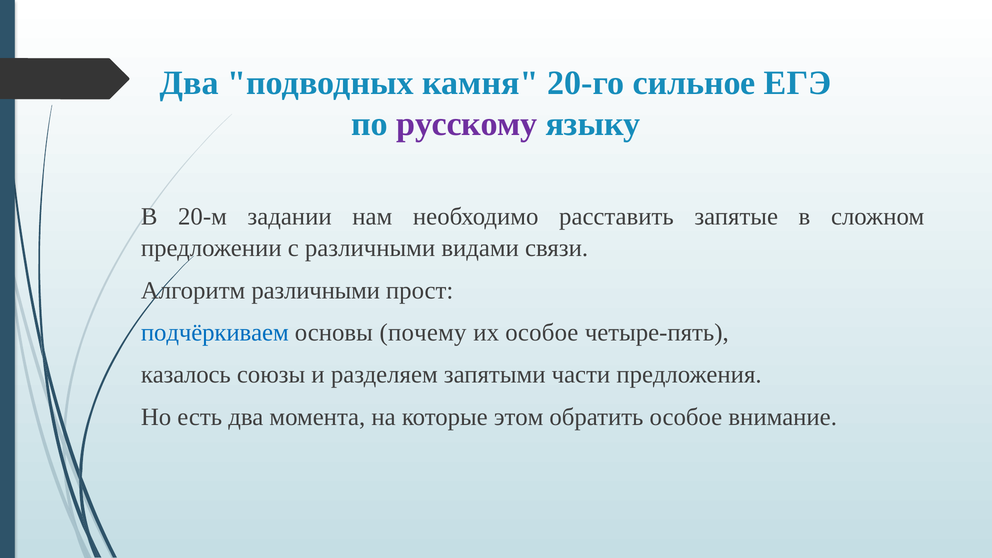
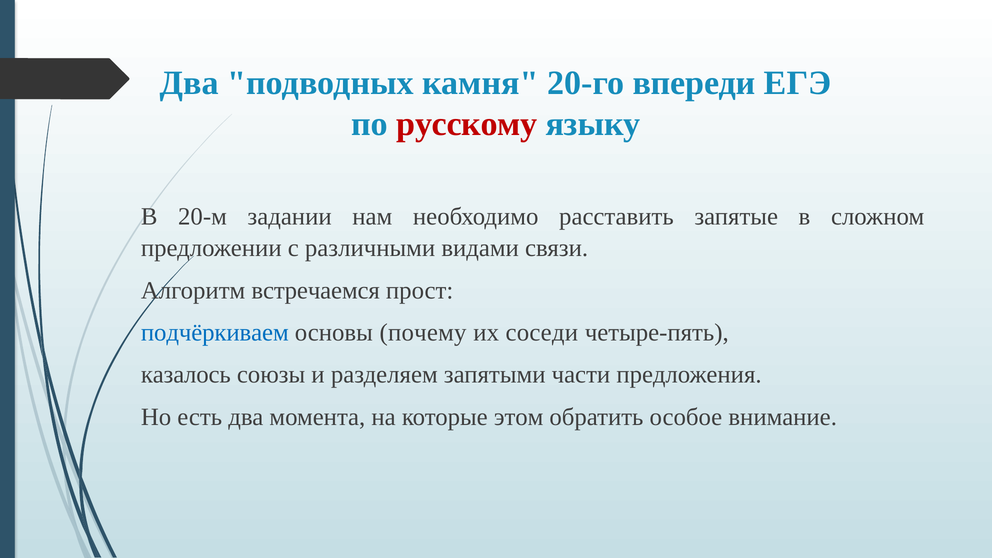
сильное: сильное -> впереди
русскому colour: purple -> red
Алгоритм различными: различными -> встречаемся
их особое: особое -> соседи
